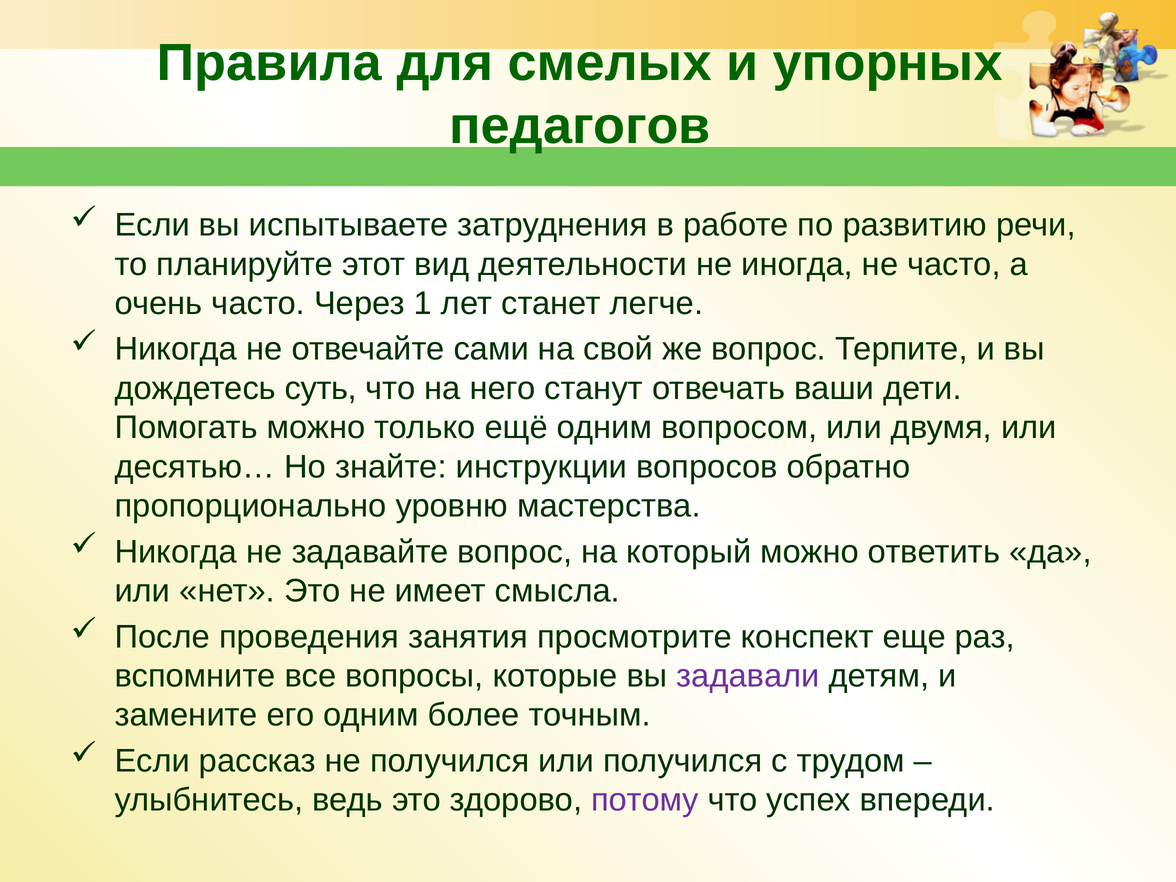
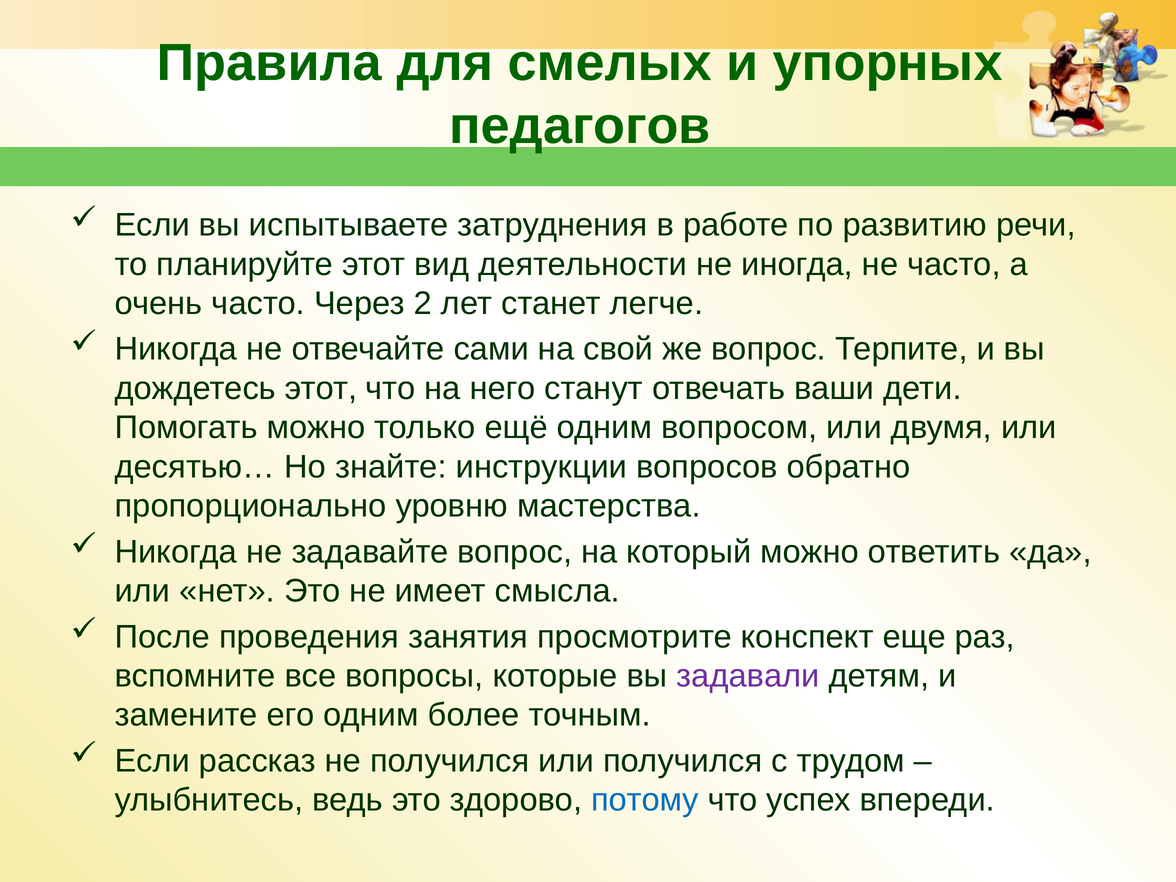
1: 1 -> 2
дождетесь суть: суть -> этот
потому colour: purple -> blue
